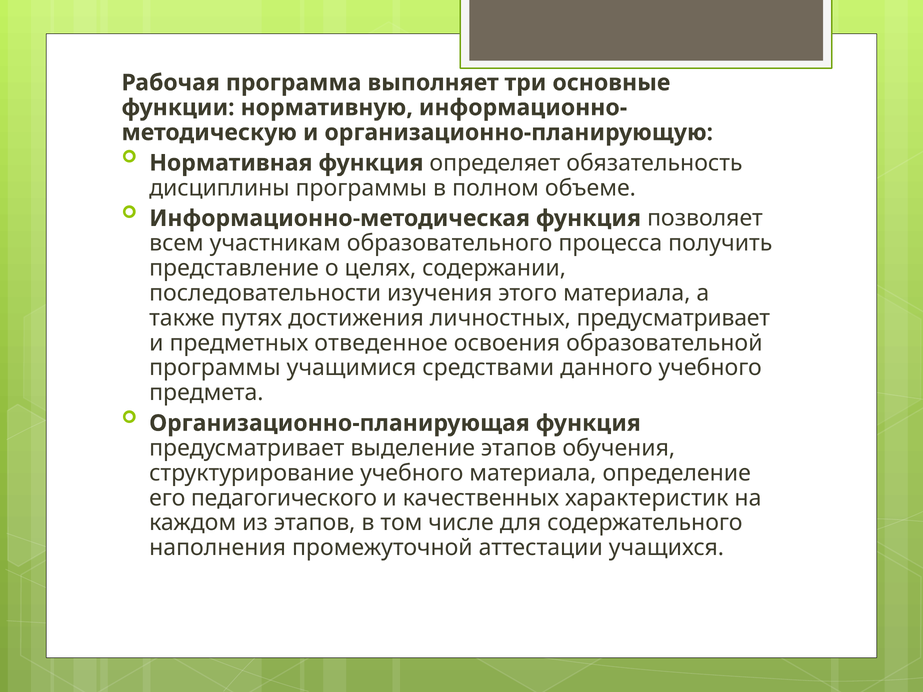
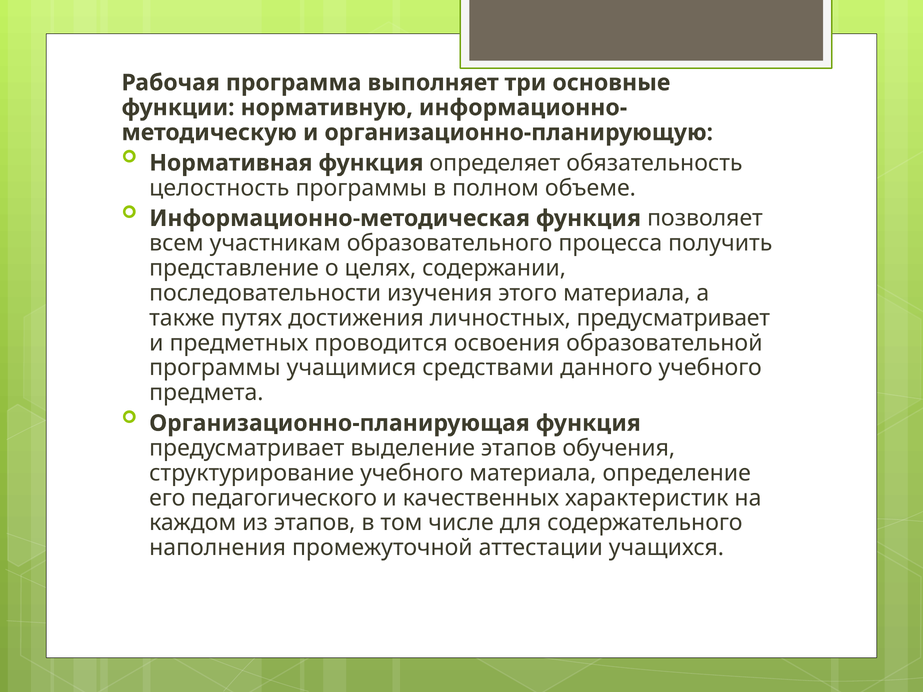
дисциплины: дисциплины -> целостность
отведенное: отведенное -> проводится
